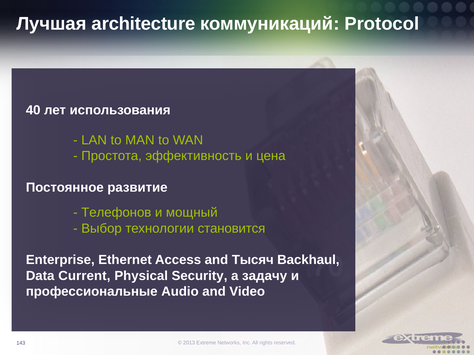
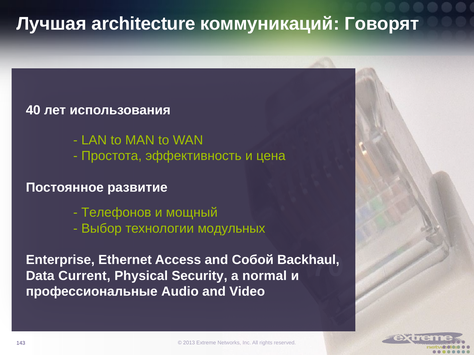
Protocol: Protocol -> Говорят
становится: становится -> модульных
Тысяч: Тысяч -> Собой
задачу: задачу -> normal
